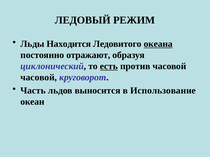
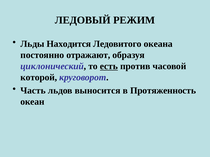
океана underline: present -> none
часовой at (39, 78): часовой -> которой
Использование: Использование -> Протяженность
